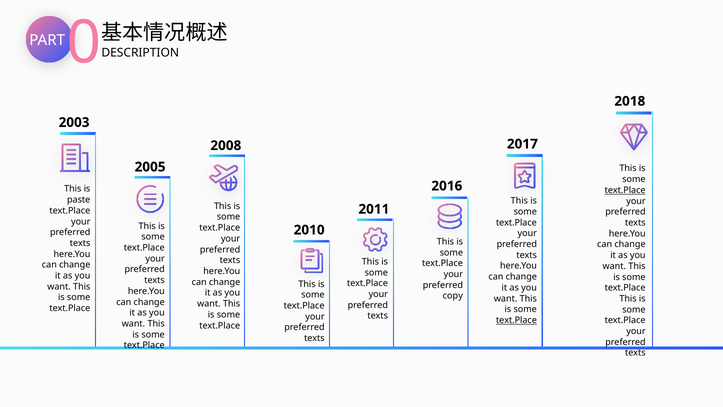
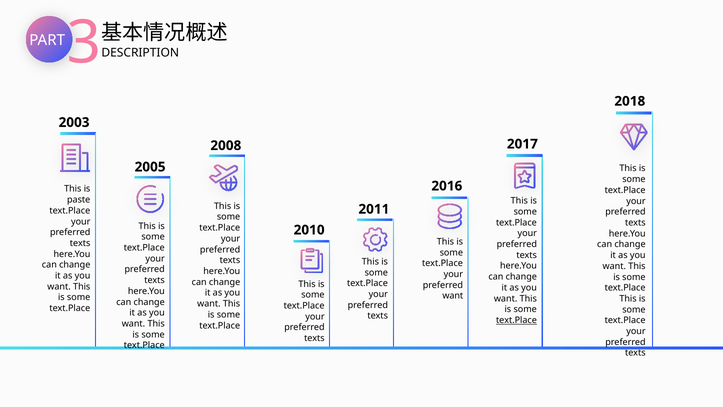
0: 0 -> 3
text.Place at (625, 190) underline: present -> none
copy at (453, 296): copy -> want
